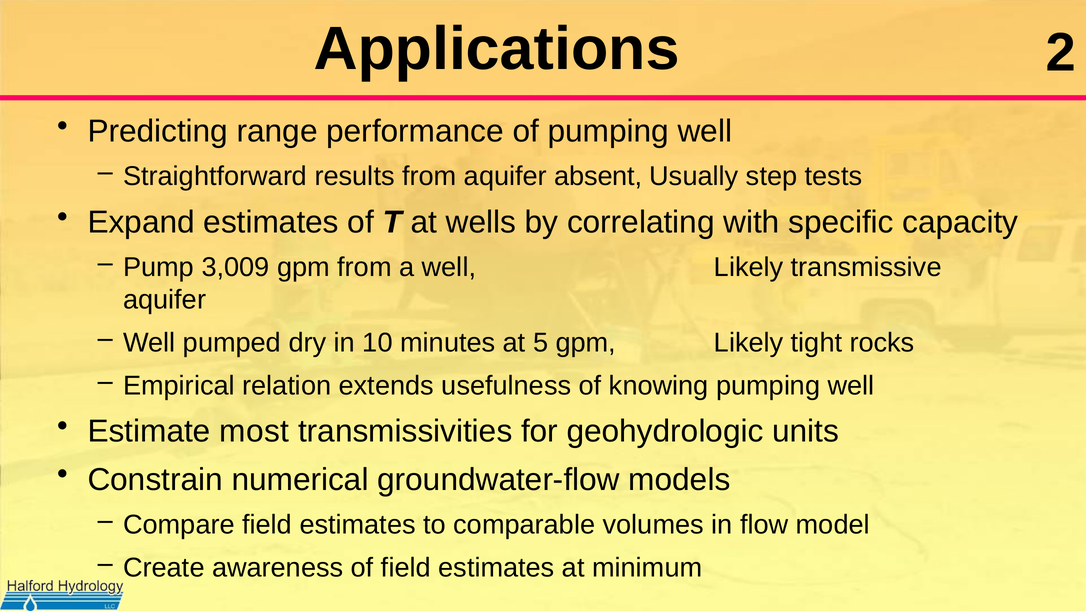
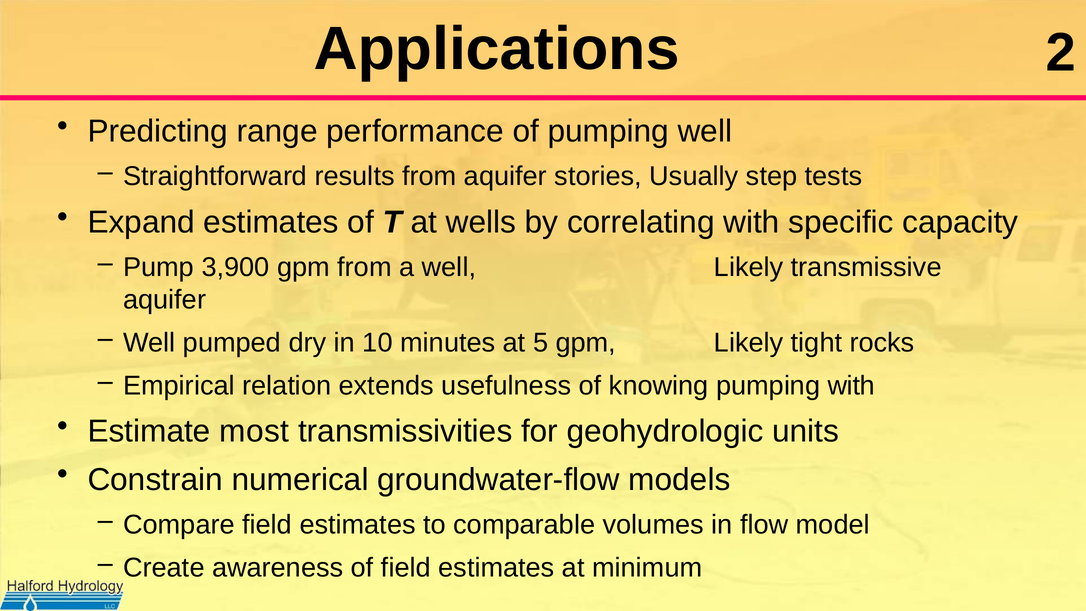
absent: absent -> stories
3,009: 3,009 -> 3,900
knowing pumping well: well -> with
